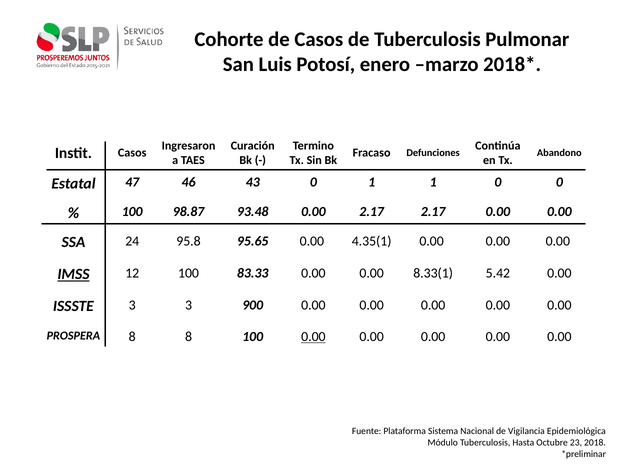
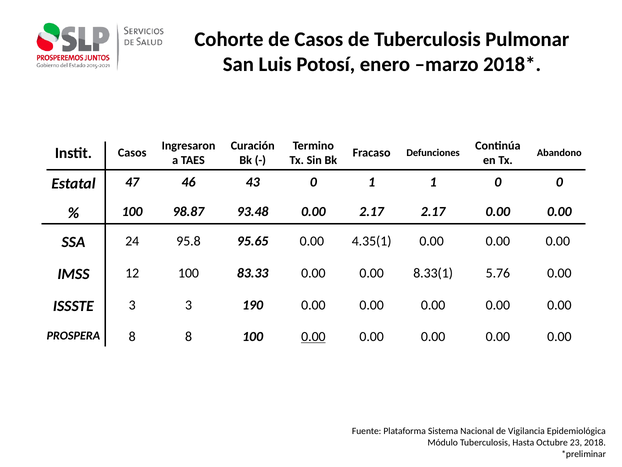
IMSS underline: present -> none
5.42: 5.42 -> 5.76
900: 900 -> 190
